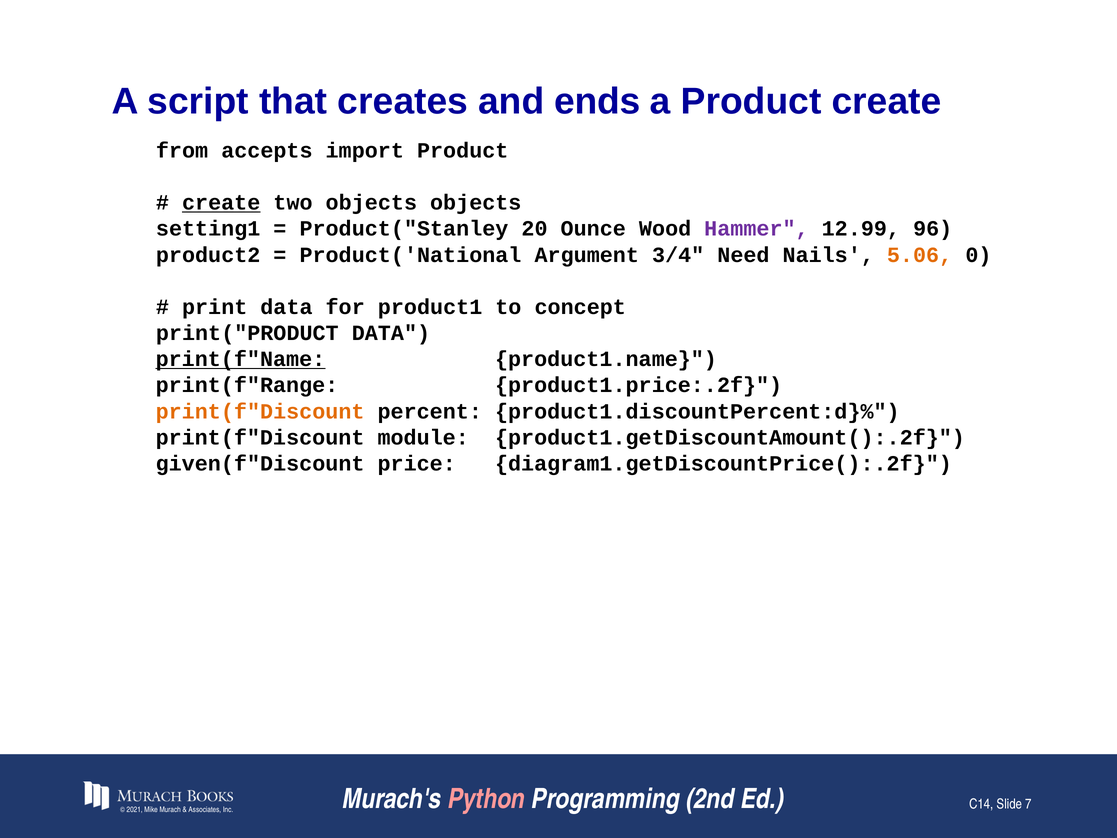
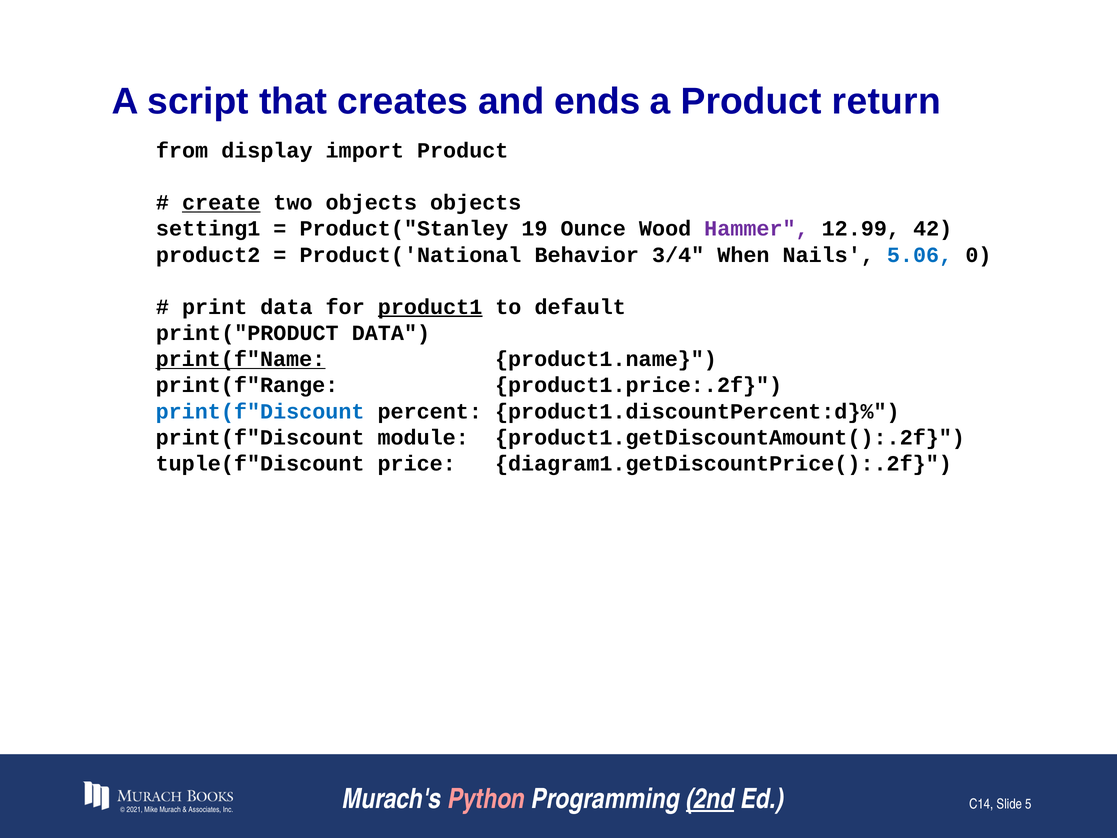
Product create: create -> return
accepts: accepts -> display
20: 20 -> 19
96: 96 -> 42
Argument: Argument -> Behavior
Need: Need -> When
5.06 colour: orange -> blue
product1 underline: none -> present
concept: concept -> default
print(f"Discount at (260, 411) colour: orange -> blue
given(f"Discount: given(f"Discount -> tuple(f"Discount
2nd underline: none -> present
7: 7 -> 5
